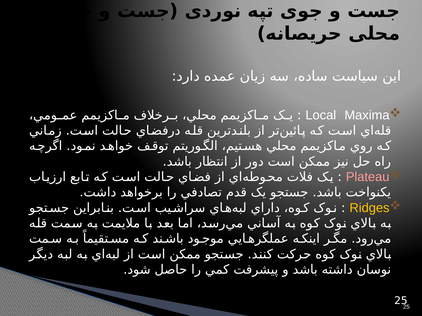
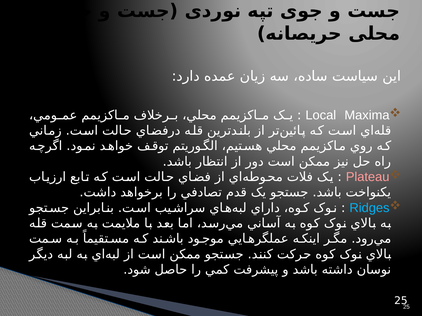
Ridges colour: yellow -> light blue
